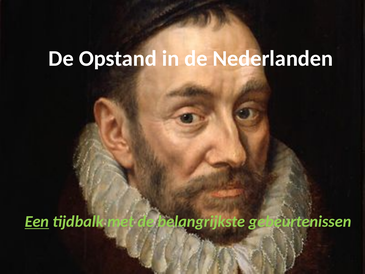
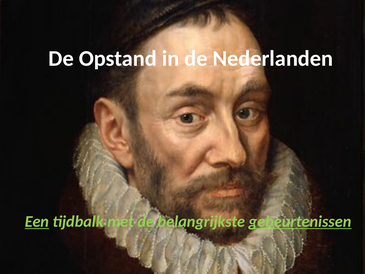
gebeurtenissen underline: none -> present
